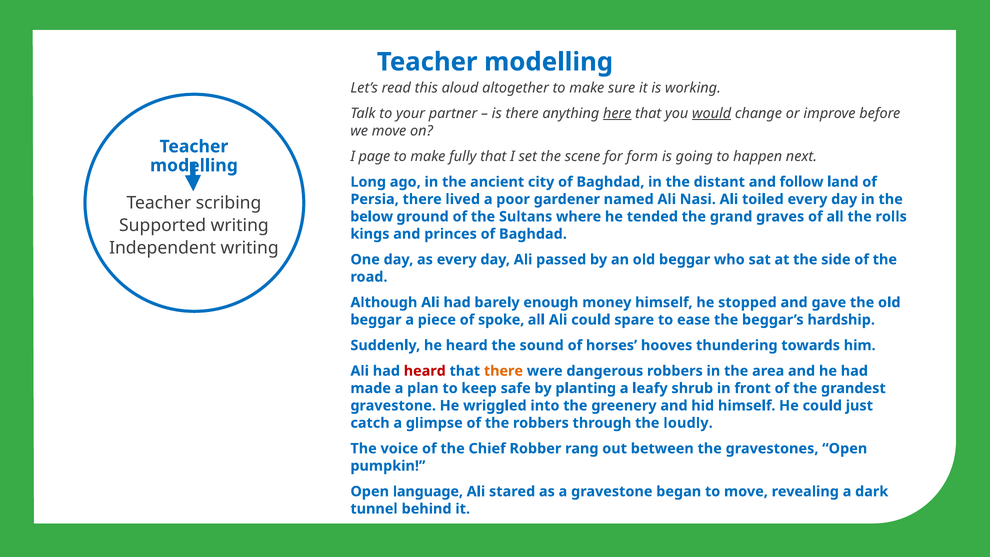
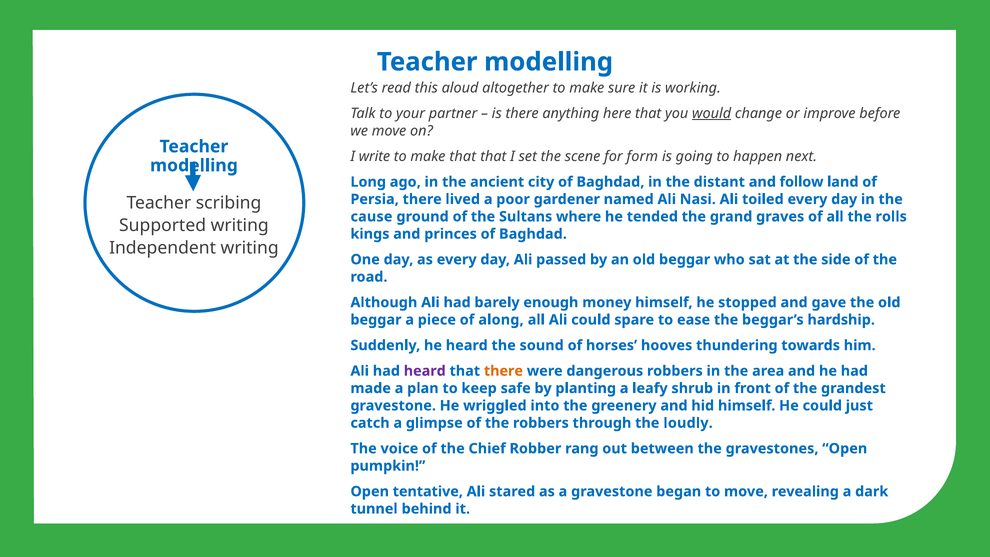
here underline: present -> none
page: page -> write
make fully: fully -> that
below: below -> cause
spoke: spoke -> along
heard at (425, 371) colour: red -> purple
language: language -> tentative
